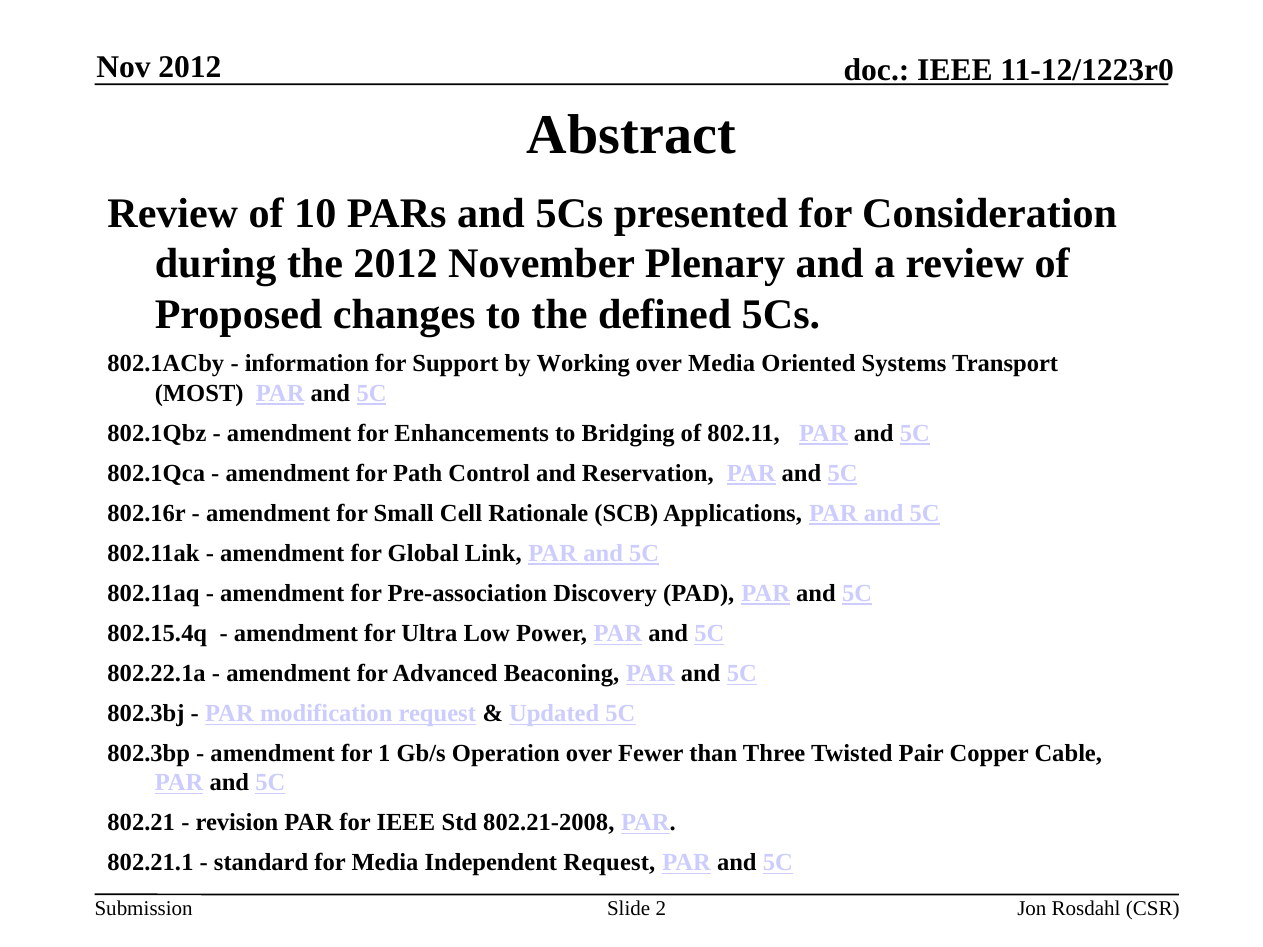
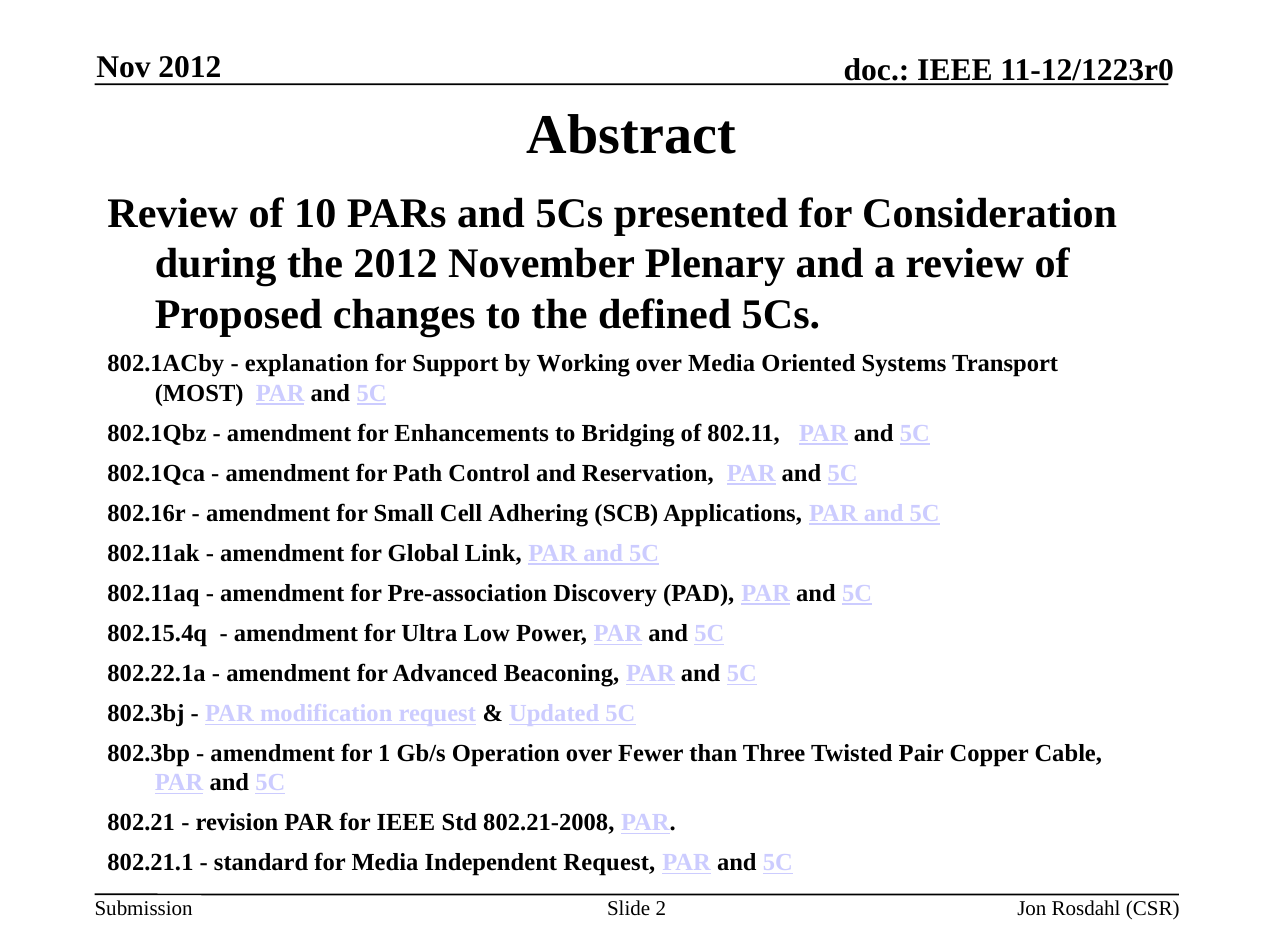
information: information -> explanation
Rationale: Rationale -> Adhering
